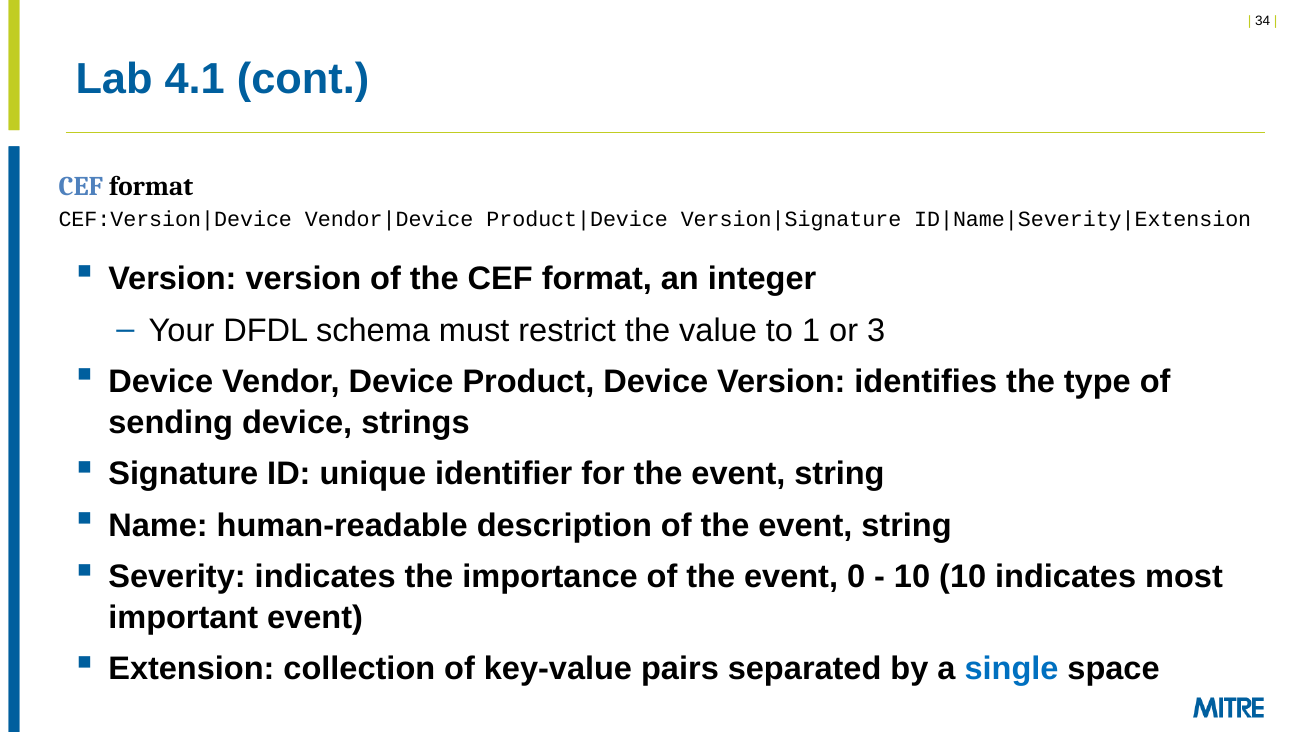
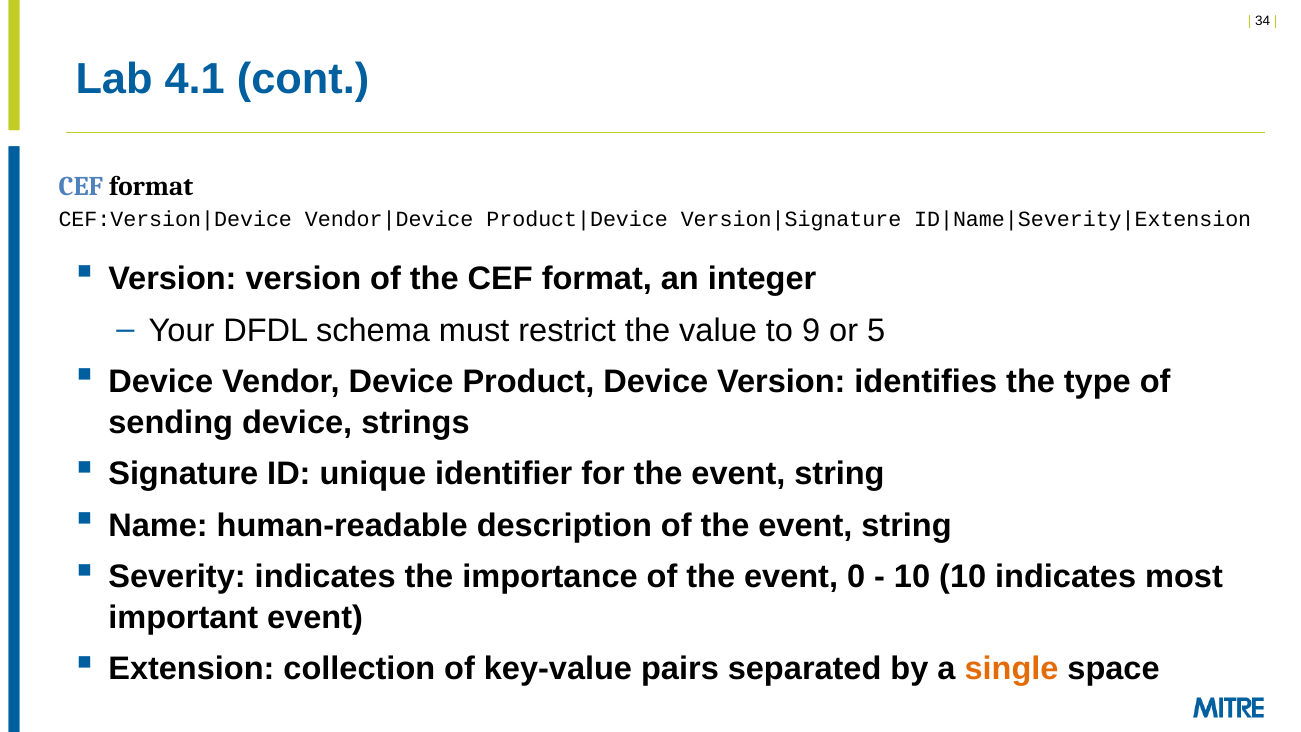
1: 1 -> 9
3: 3 -> 5
single colour: blue -> orange
